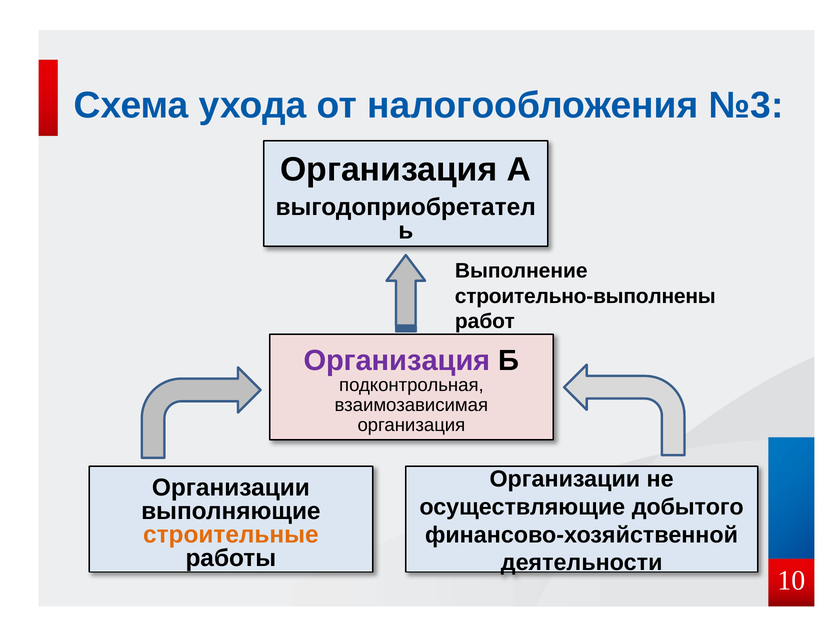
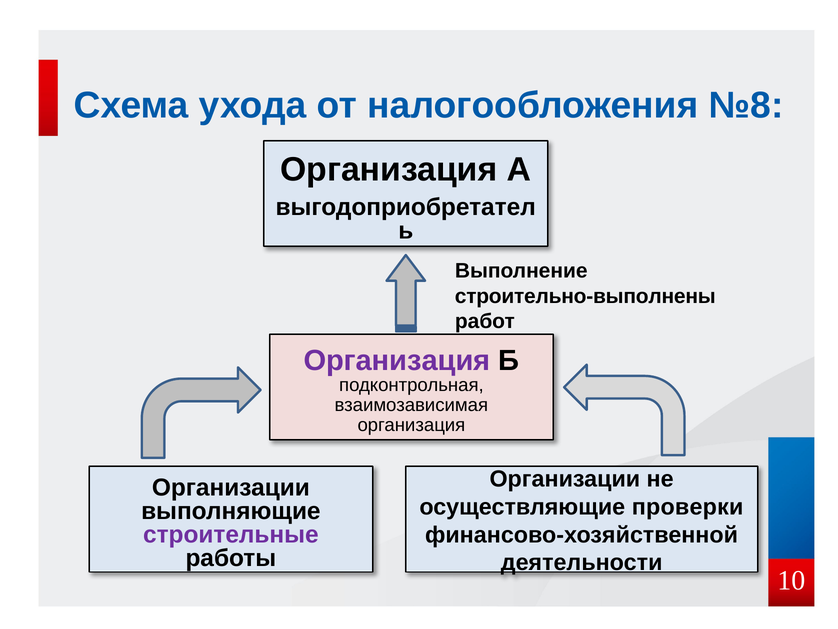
№3: №3 -> №8
добытого: добытого -> проверки
строительные colour: orange -> purple
